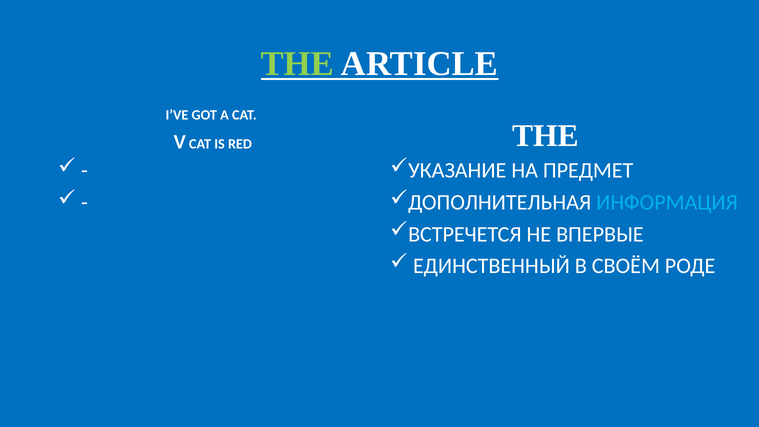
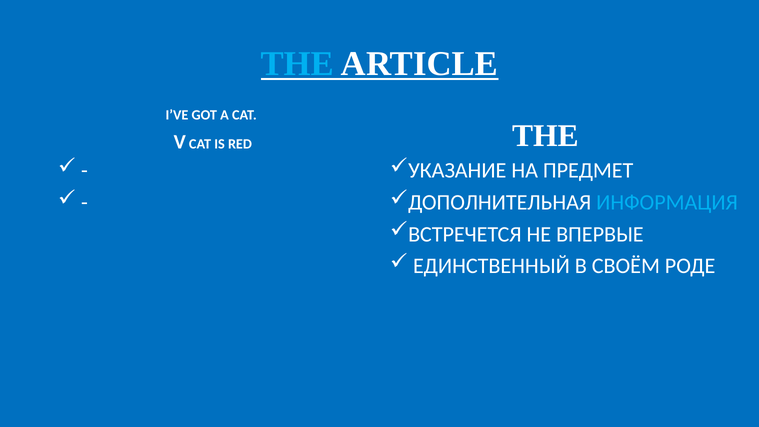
THE at (297, 64) colour: light green -> light blue
